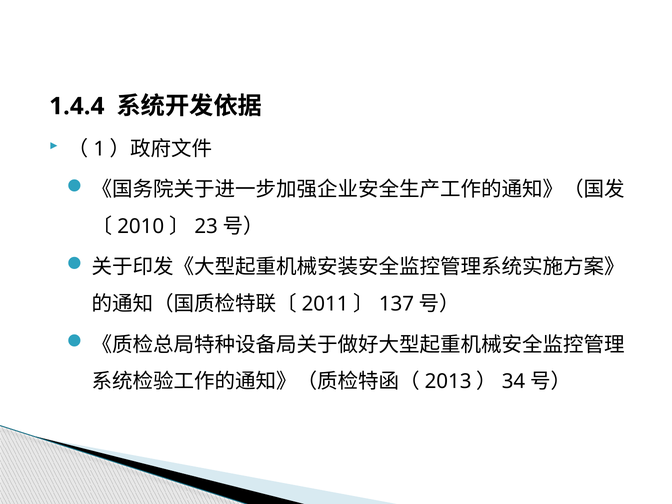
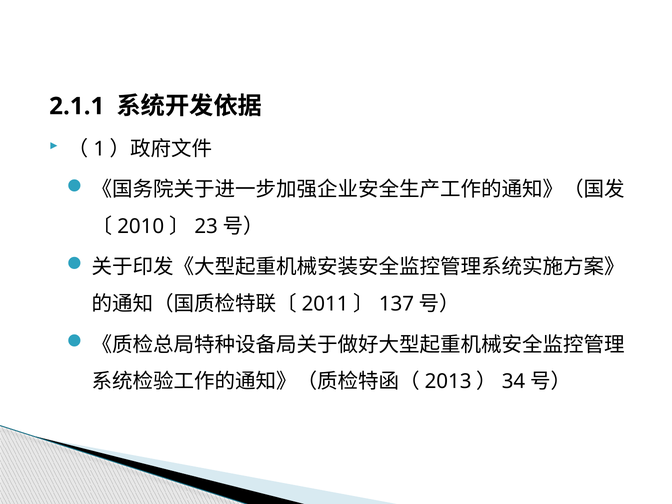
1.4.4: 1.4.4 -> 2.1.1
